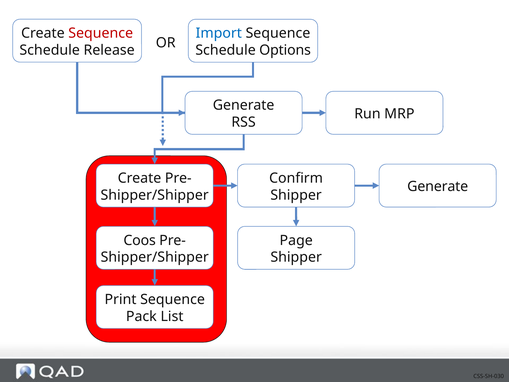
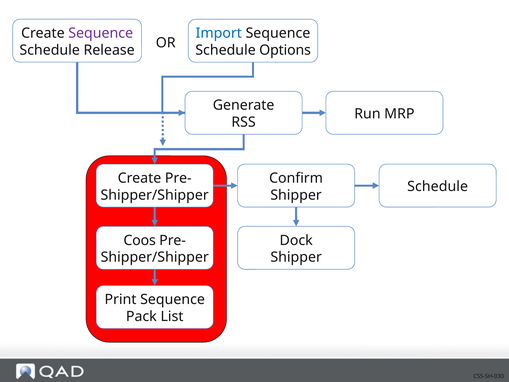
Sequence at (101, 33) colour: red -> purple
Generate at (438, 186): Generate -> Schedule
Page: Page -> Dock
